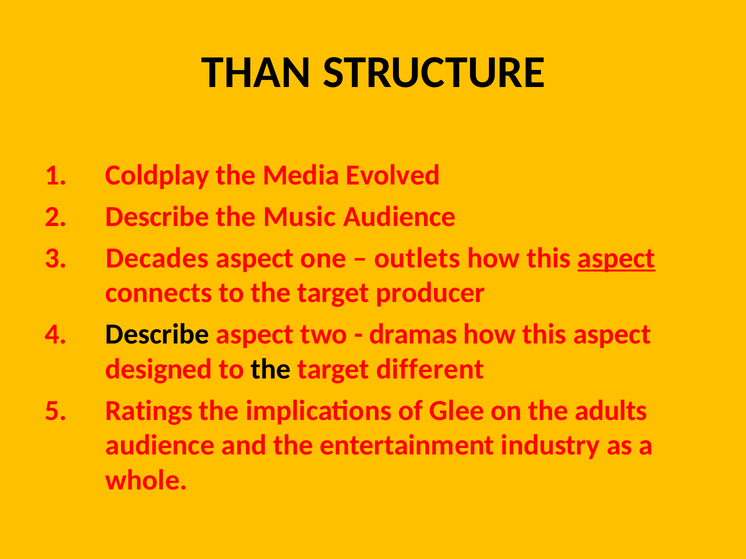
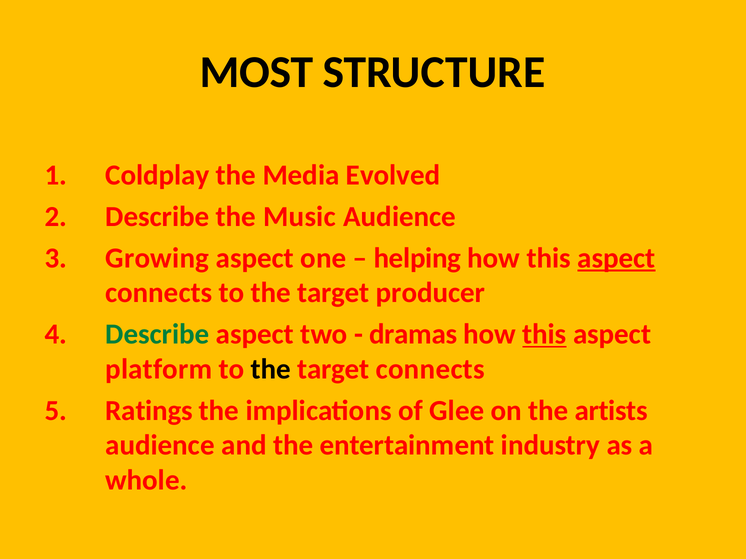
THAN: THAN -> MOST
Decades: Decades -> Growing
outlets: outlets -> helping
Describe at (157, 335) colour: black -> green
this at (544, 335) underline: none -> present
designed: designed -> platform
target different: different -> connects
adults: adults -> artists
